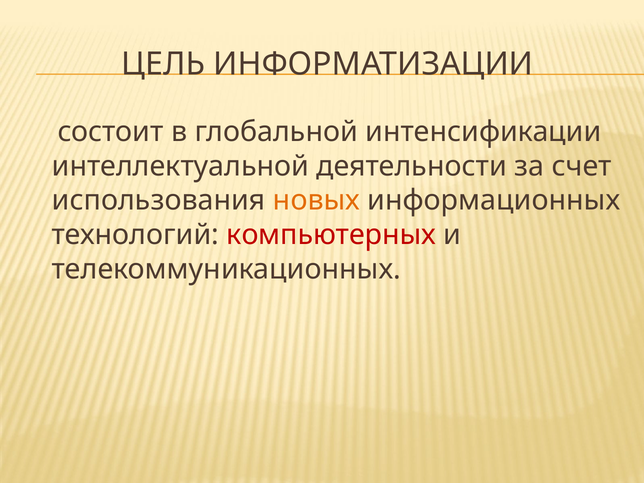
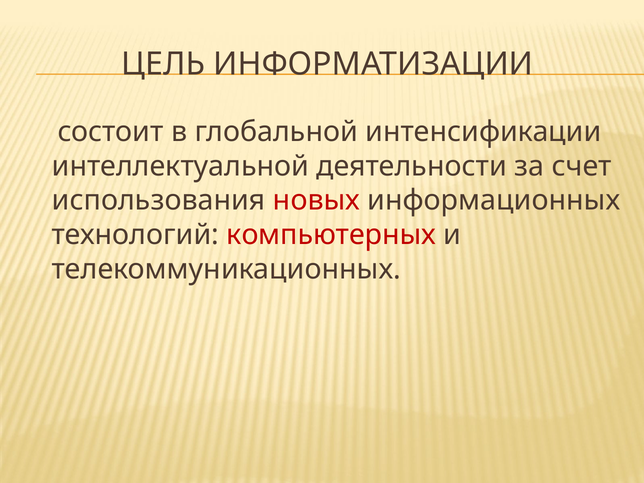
новых colour: orange -> red
